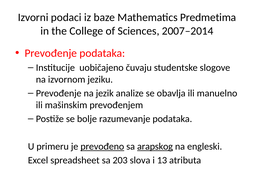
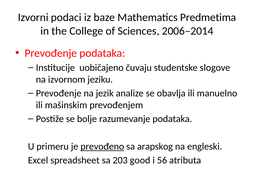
2007‒2014: 2007‒2014 -> 2006‒2014
arapskog underline: present -> none
slova: slova -> good
13: 13 -> 56
